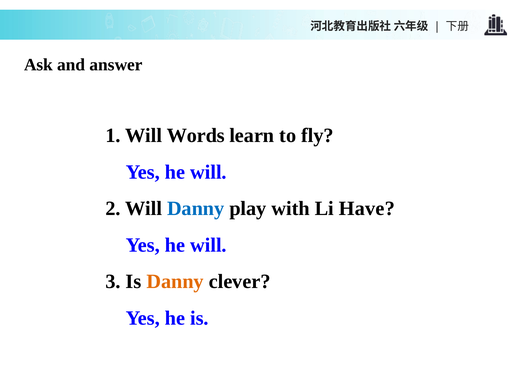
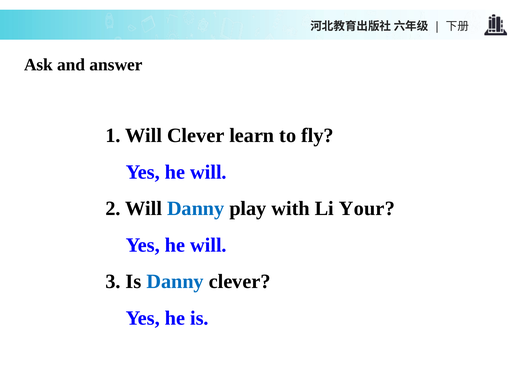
Will Words: Words -> Clever
Have: Have -> Your
Danny at (175, 281) colour: orange -> blue
